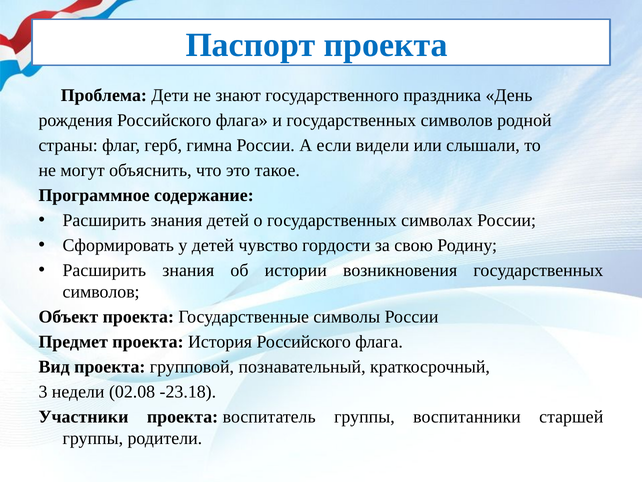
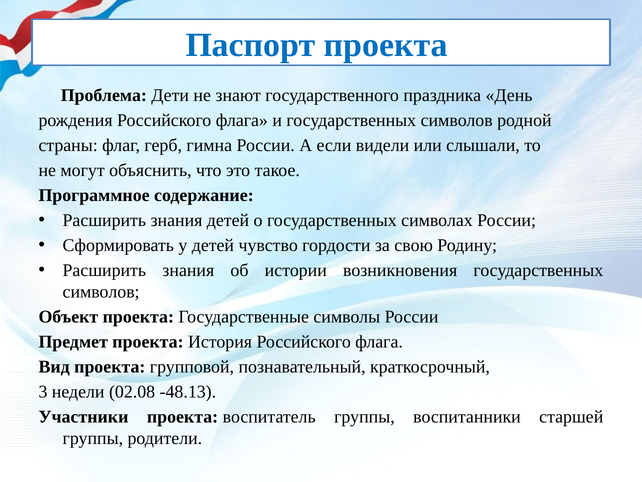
-23.18: -23.18 -> -48.13
